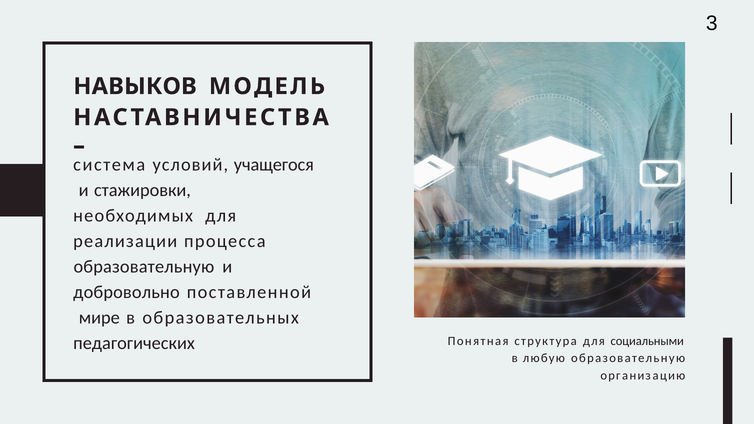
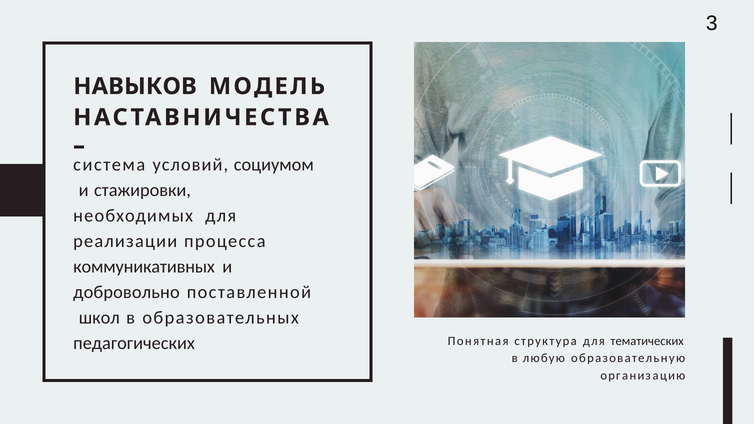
учащегося: учащегося -> социумом
образовательную at (144, 267): образовательную -> коммуникативных
мире: мире -> школ
социальными: социальными -> тематических
